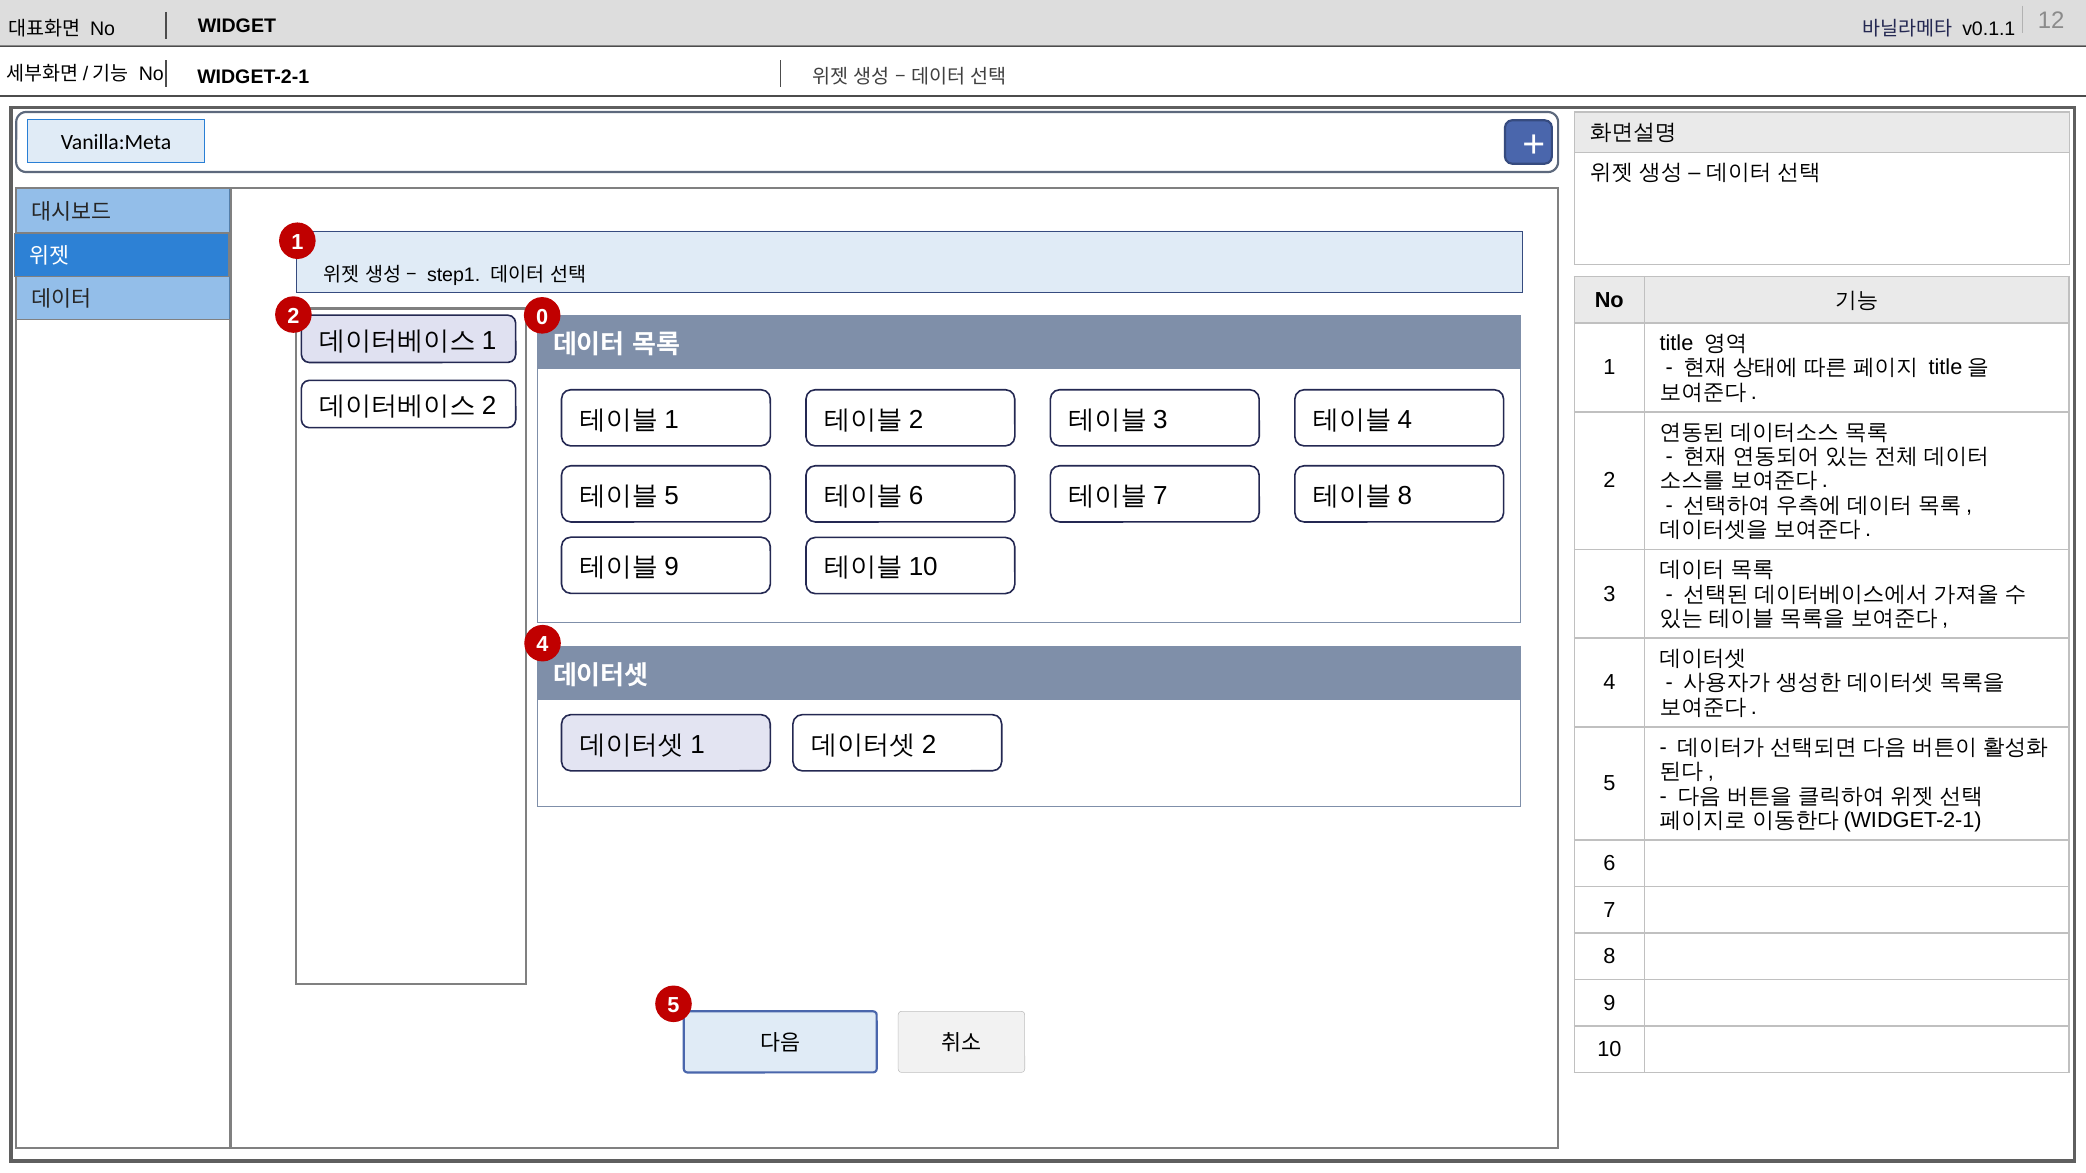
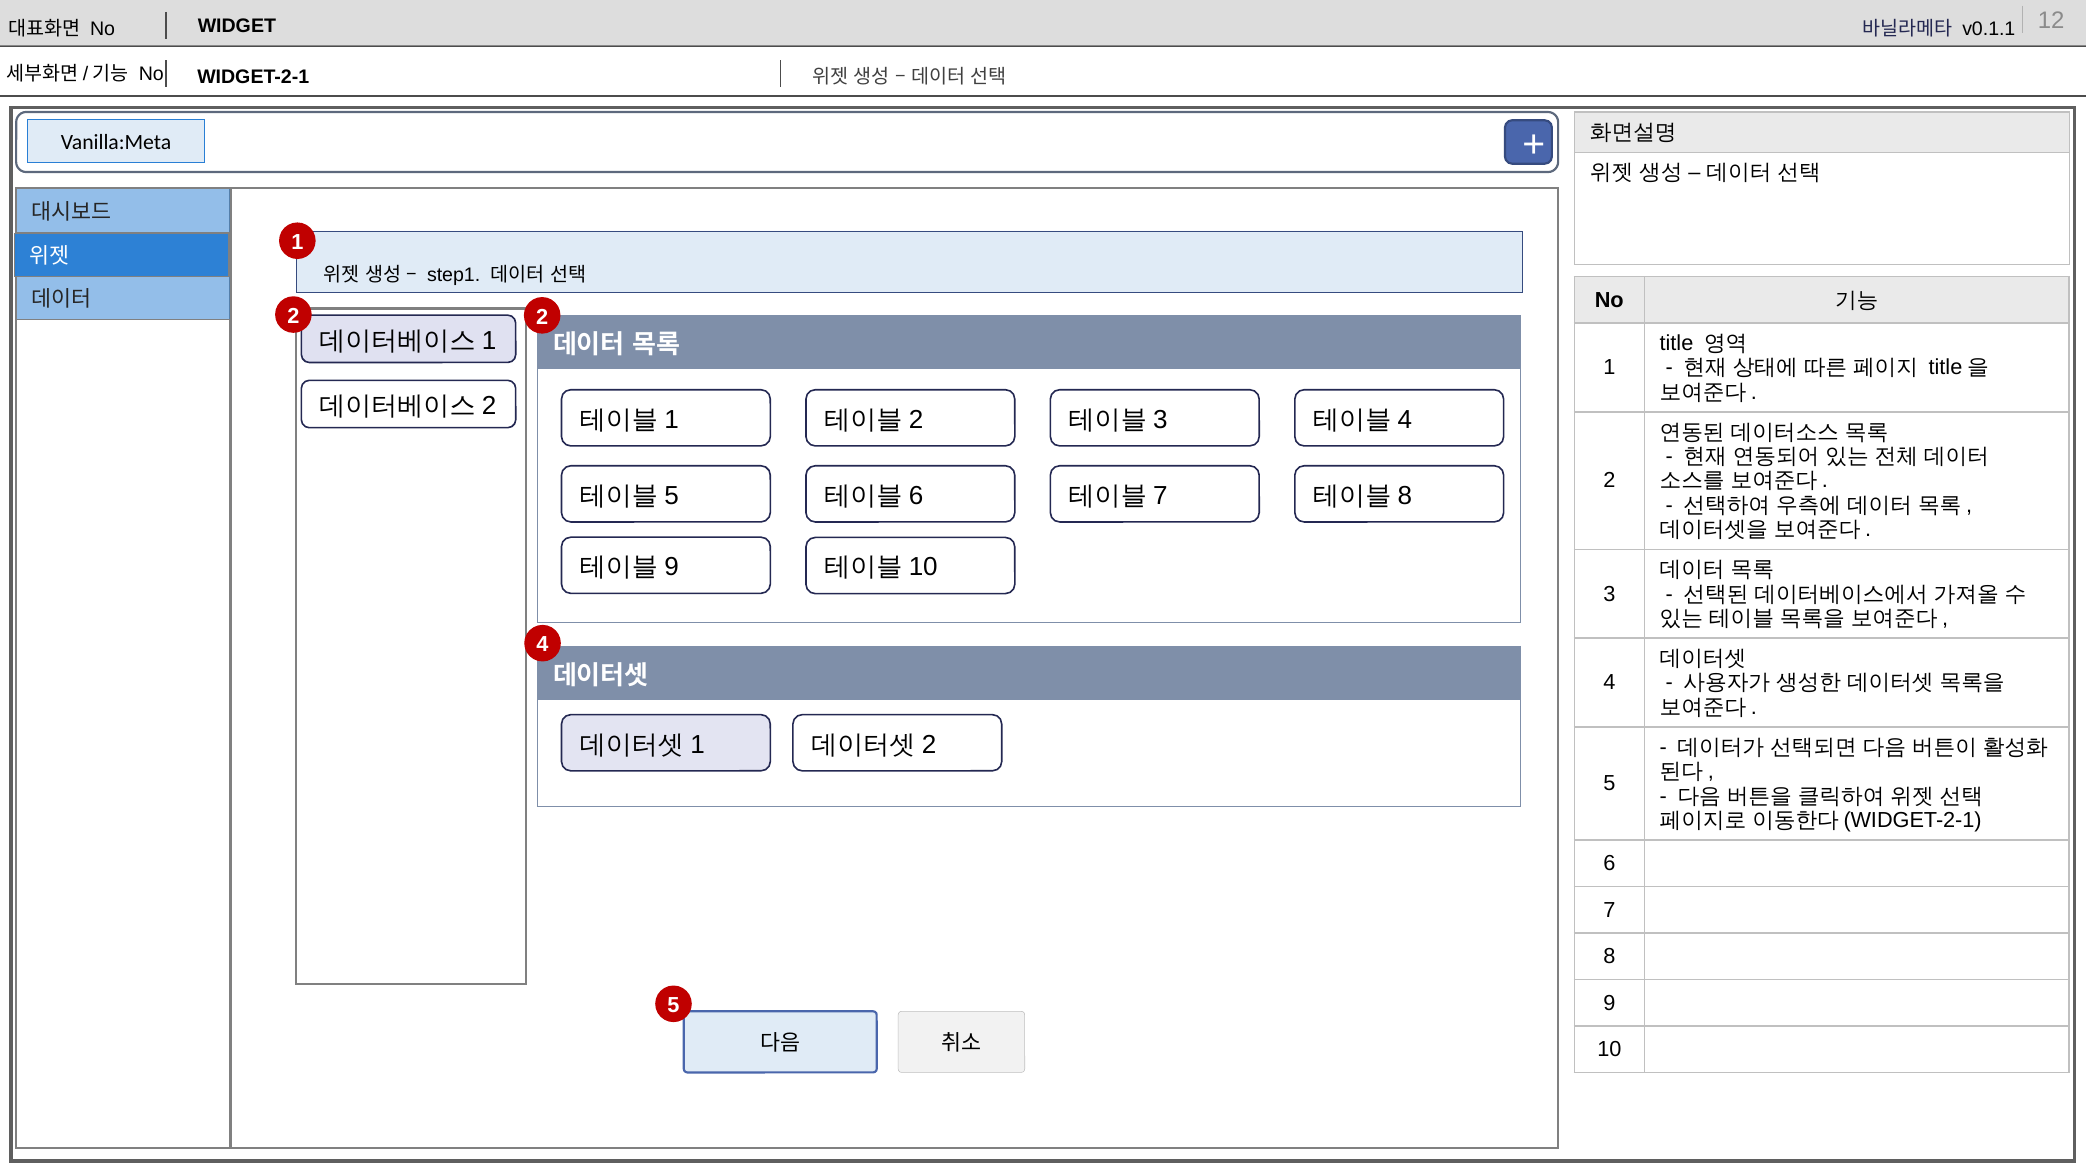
2 0: 0 -> 2
